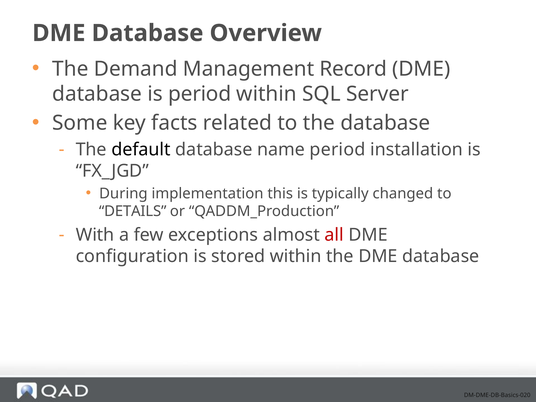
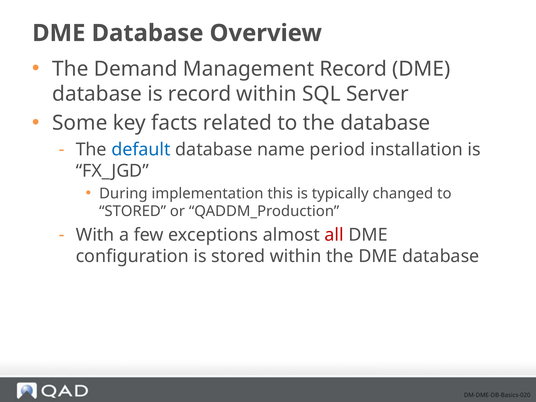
is period: period -> record
default colour: black -> blue
DETAILS at (133, 211): DETAILS -> STORED
